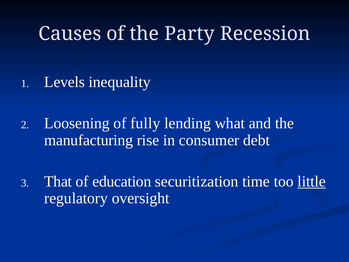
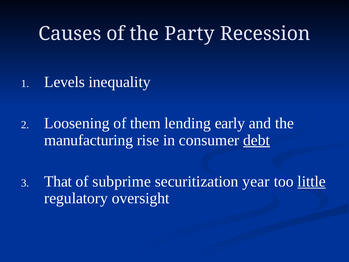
fully: fully -> them
what: what -> early
debt underline: none -> present
education: education -> subprime
time: time -> year
